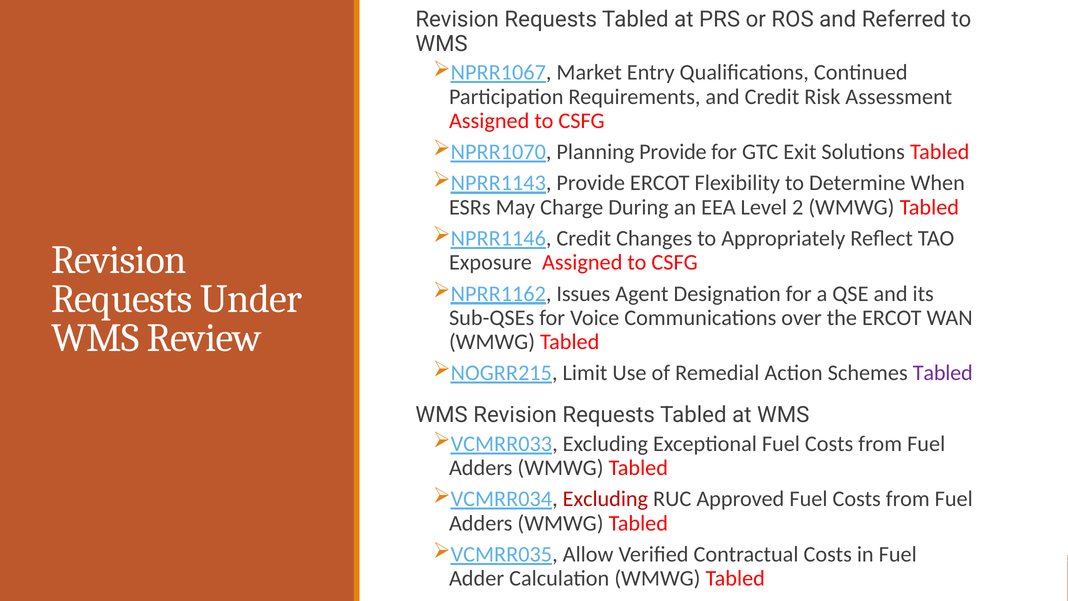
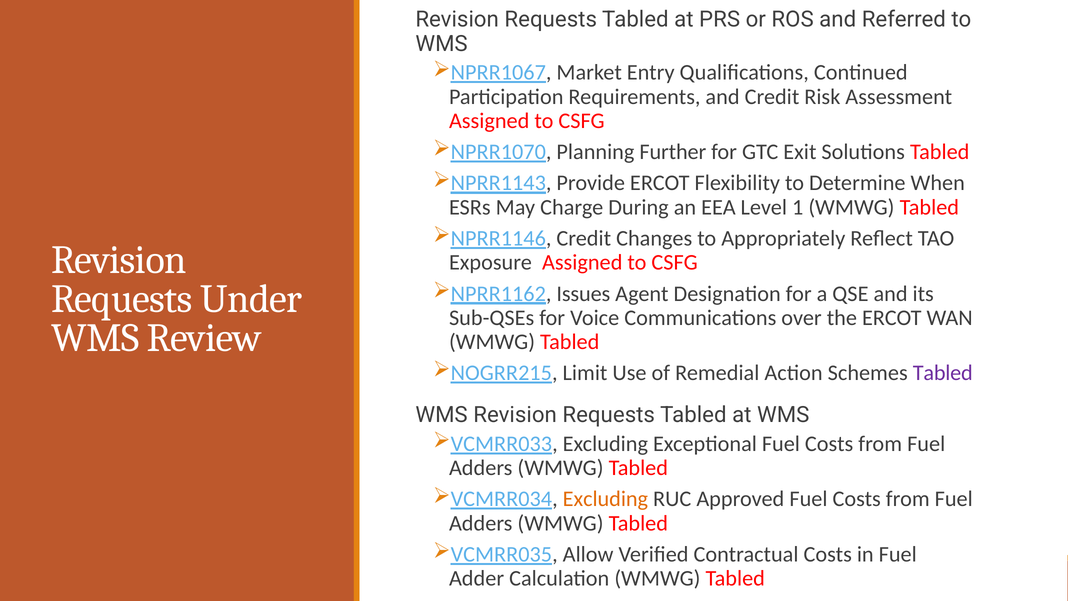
Planning Provide: Provide -> Further
2: 2 -> 1
Excluding at (605, 499) colour: red -> orange
